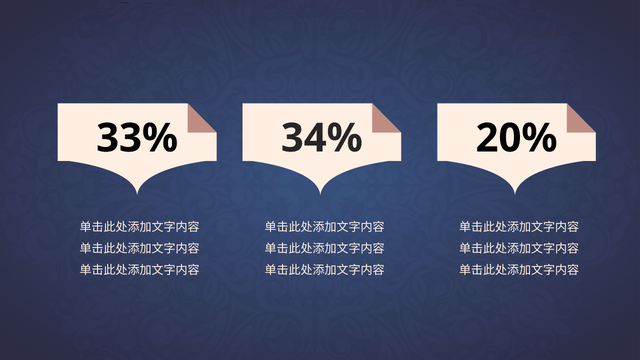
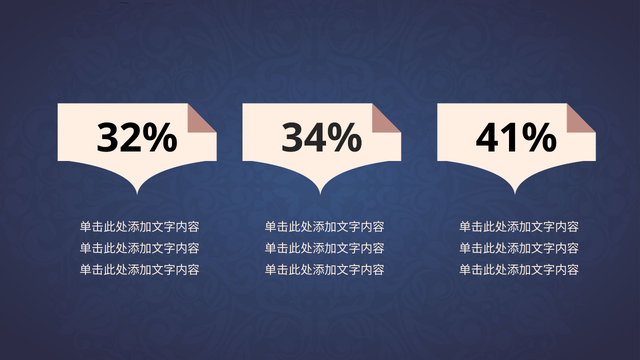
33%: 33% -> 32%
20%: 20% -> 41%
